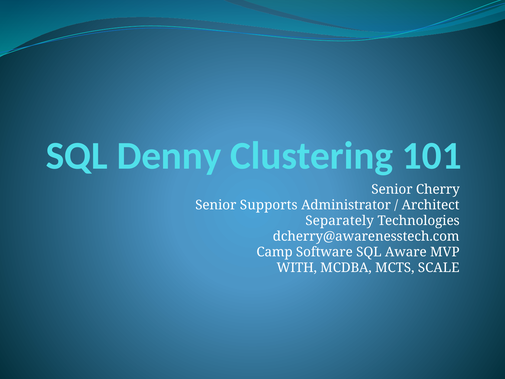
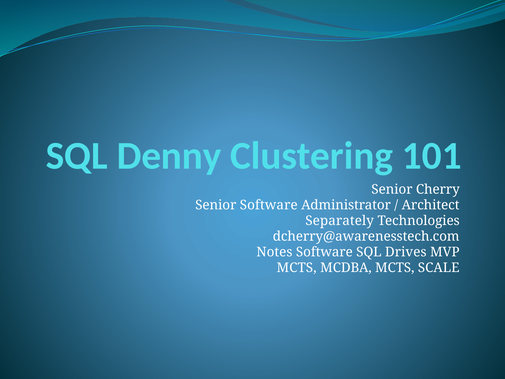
Senior Supports: Supports -> Software
Camp: Camp -> Notes
Aware: Aware -> Drives
WITH at (297, 268): WITH -> MCTS
